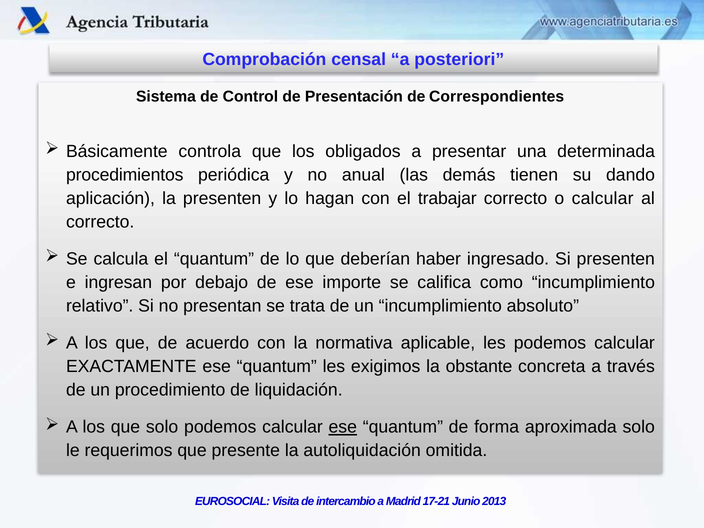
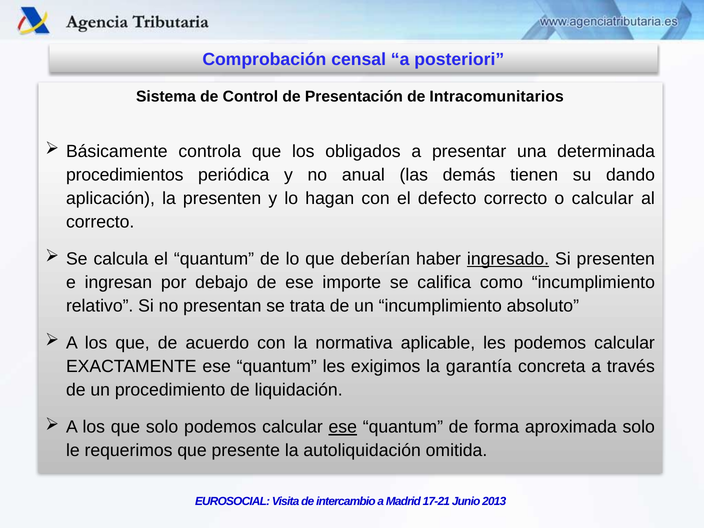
Correspondientes: Correspondientes -> Intracomunitarios
trabajar: trabajar -> defecto
ingresado underline: none -> present
obstante: obstante -> garantía
